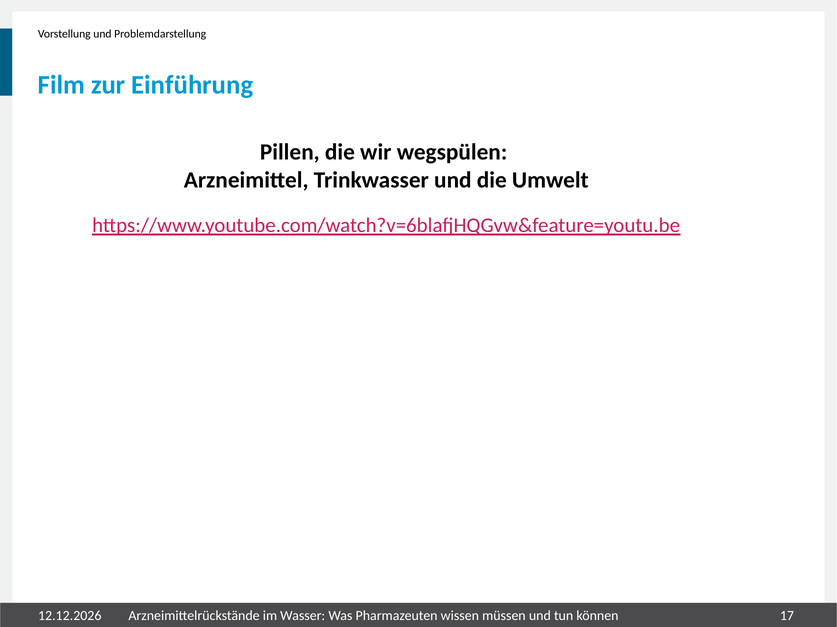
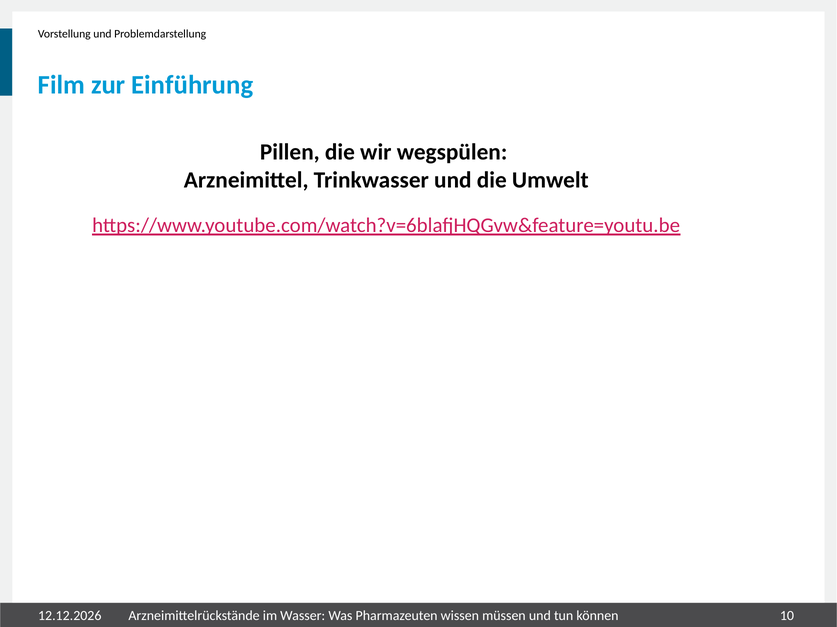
17: 17 -> 10
